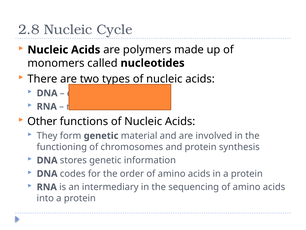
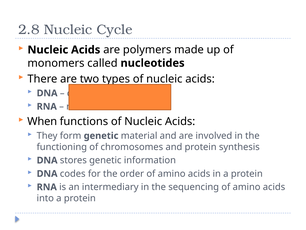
Other: Other -> When
